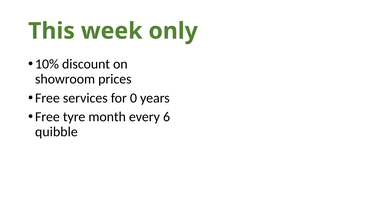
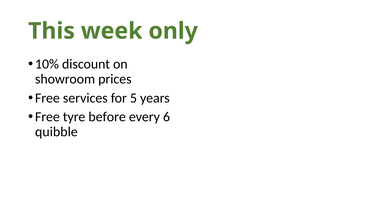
0: 0 -> 5
month: month -> before
